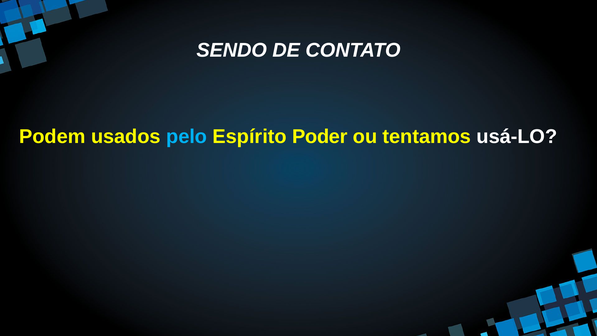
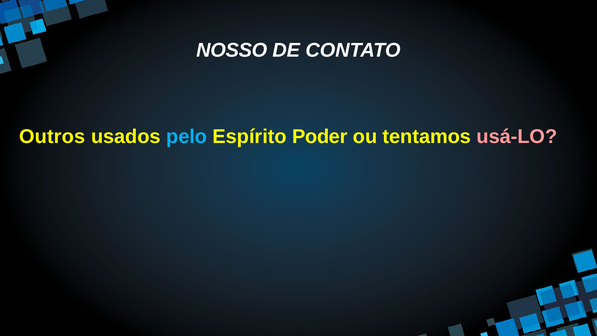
SENDO: SENDO -> NOSSO
Podem: Podem -> Outros
usá-LO colour: white -> pink
